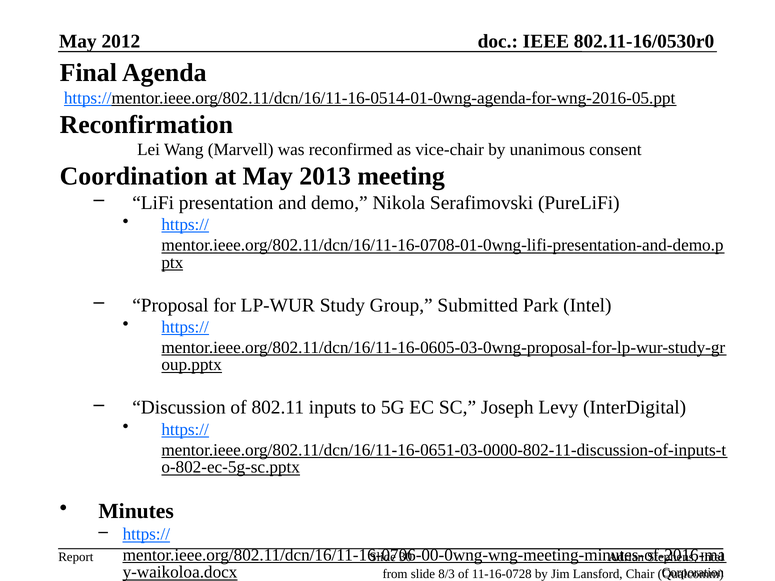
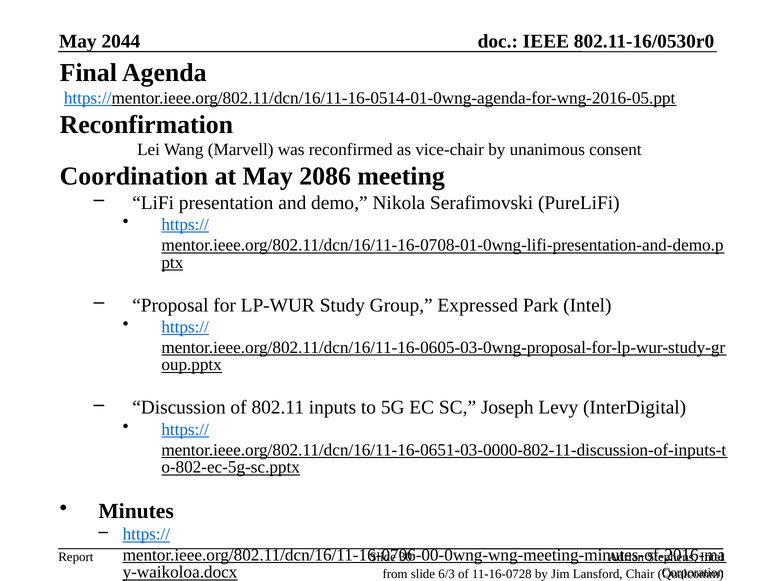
2012: 2012 -> 2044
2013: 2013 -> 2086
Submitted: Submitted -> Expressed
8/3: 8/3 -> 6/3
